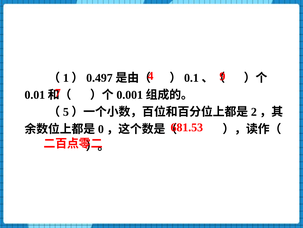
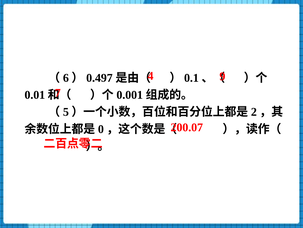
1: 1 -> 6
681.53: 681.53 -> 200.07
